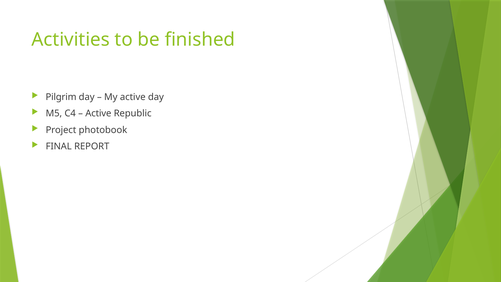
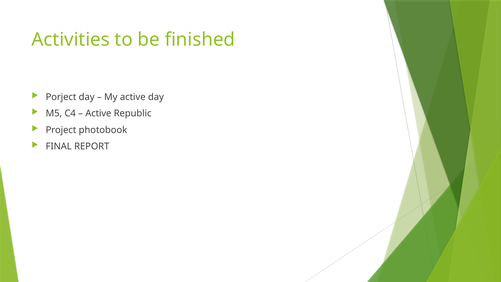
Pilgrim: Pilgrim -> Porject
